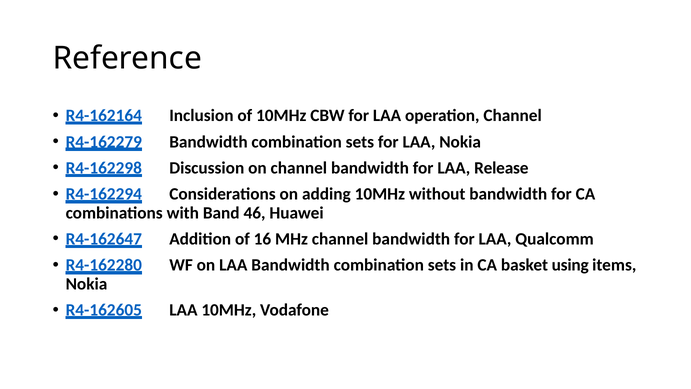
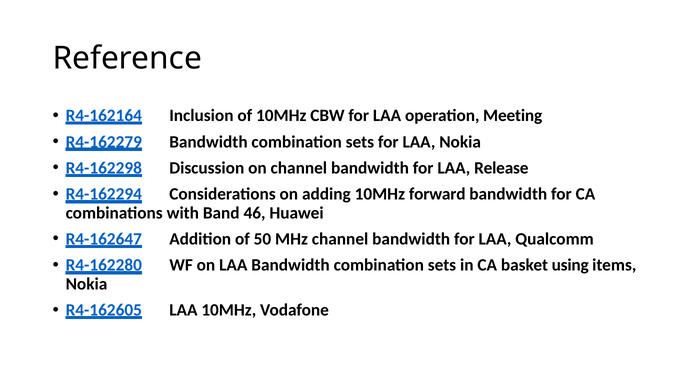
operation Channel: Channel -> Meeting
without: without -> forward
16: 16 -> 50
